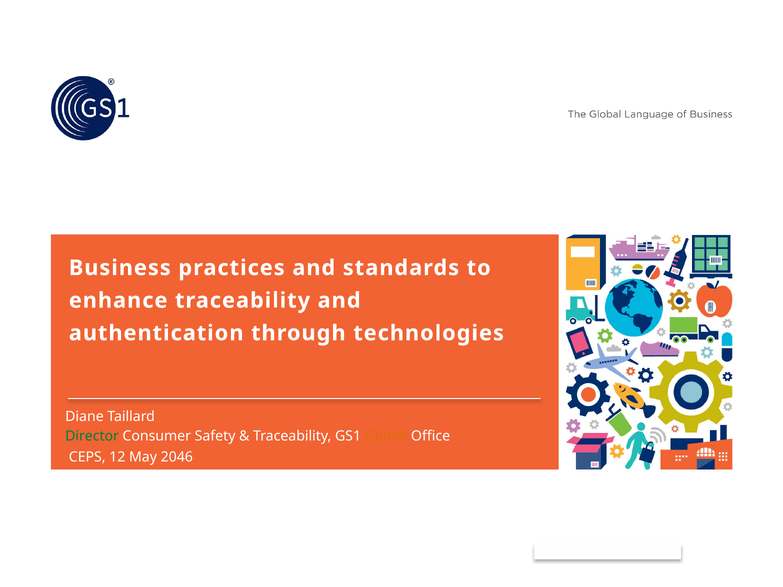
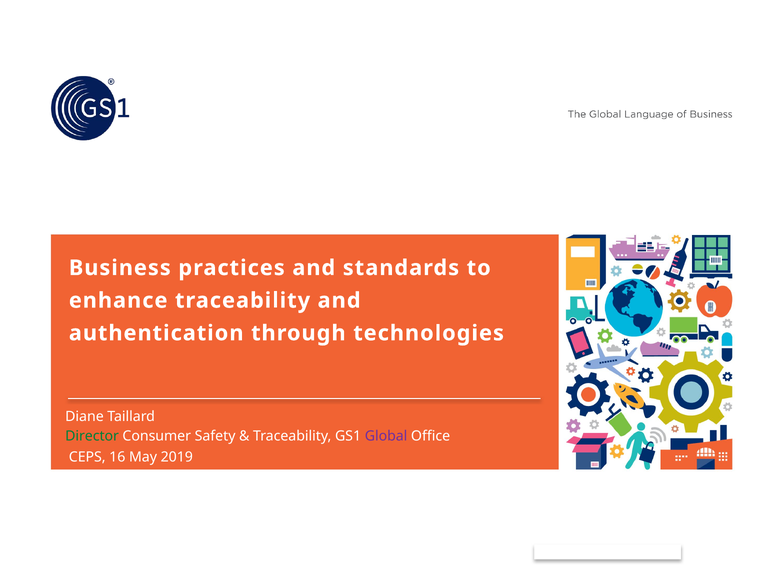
Global colour: orange -> purple
12: 12 -> 16
2046: 2046 -> 2019
